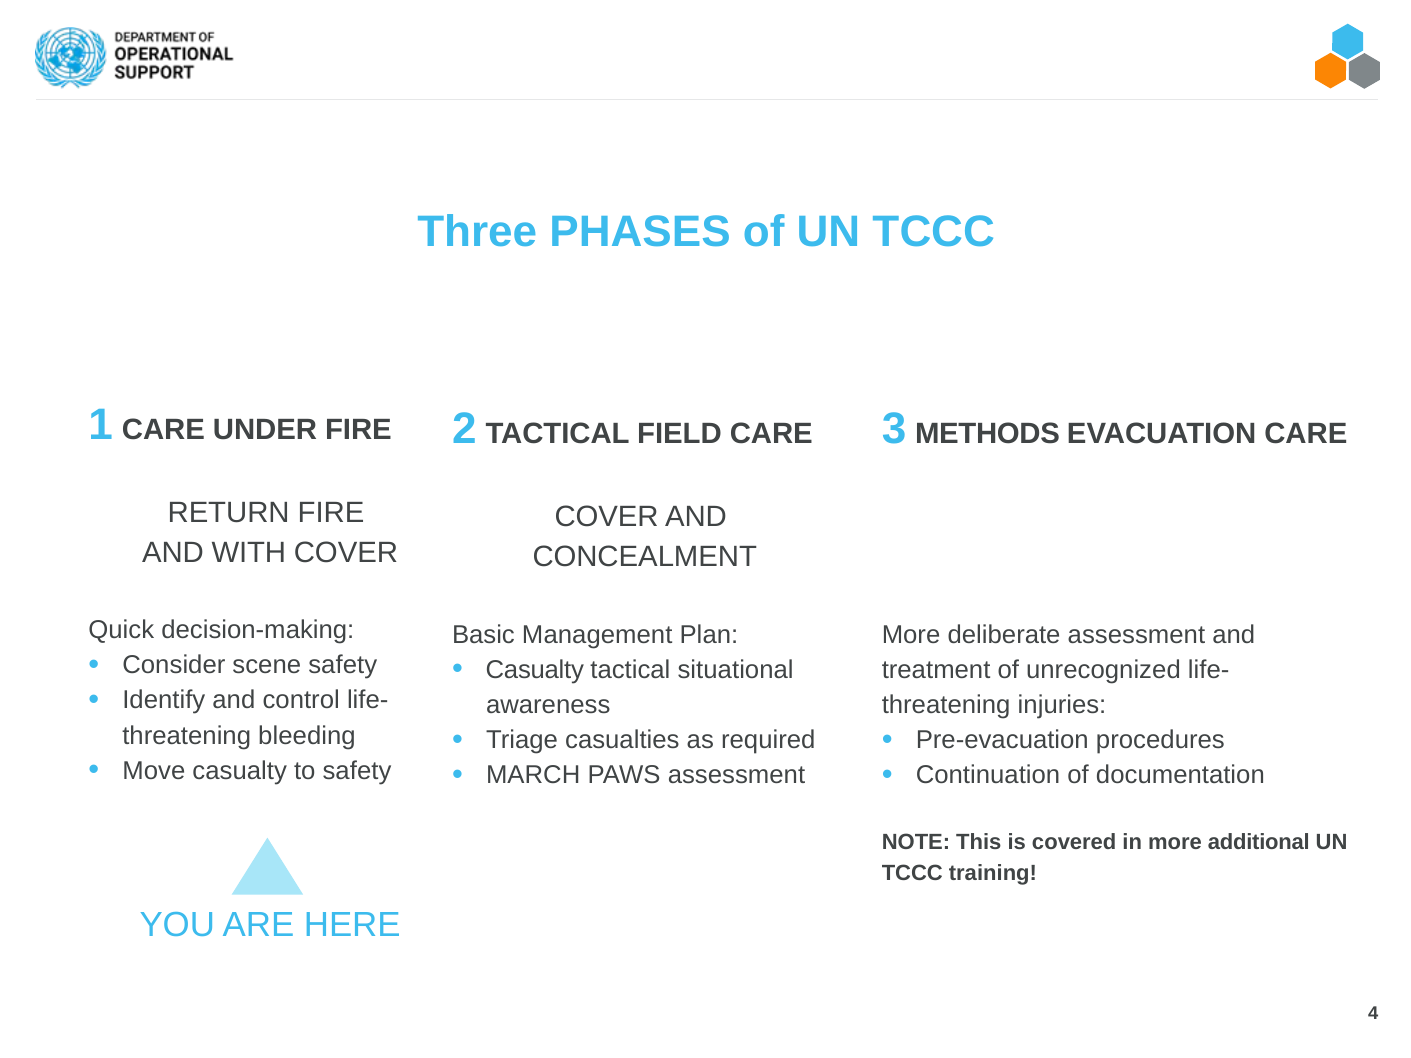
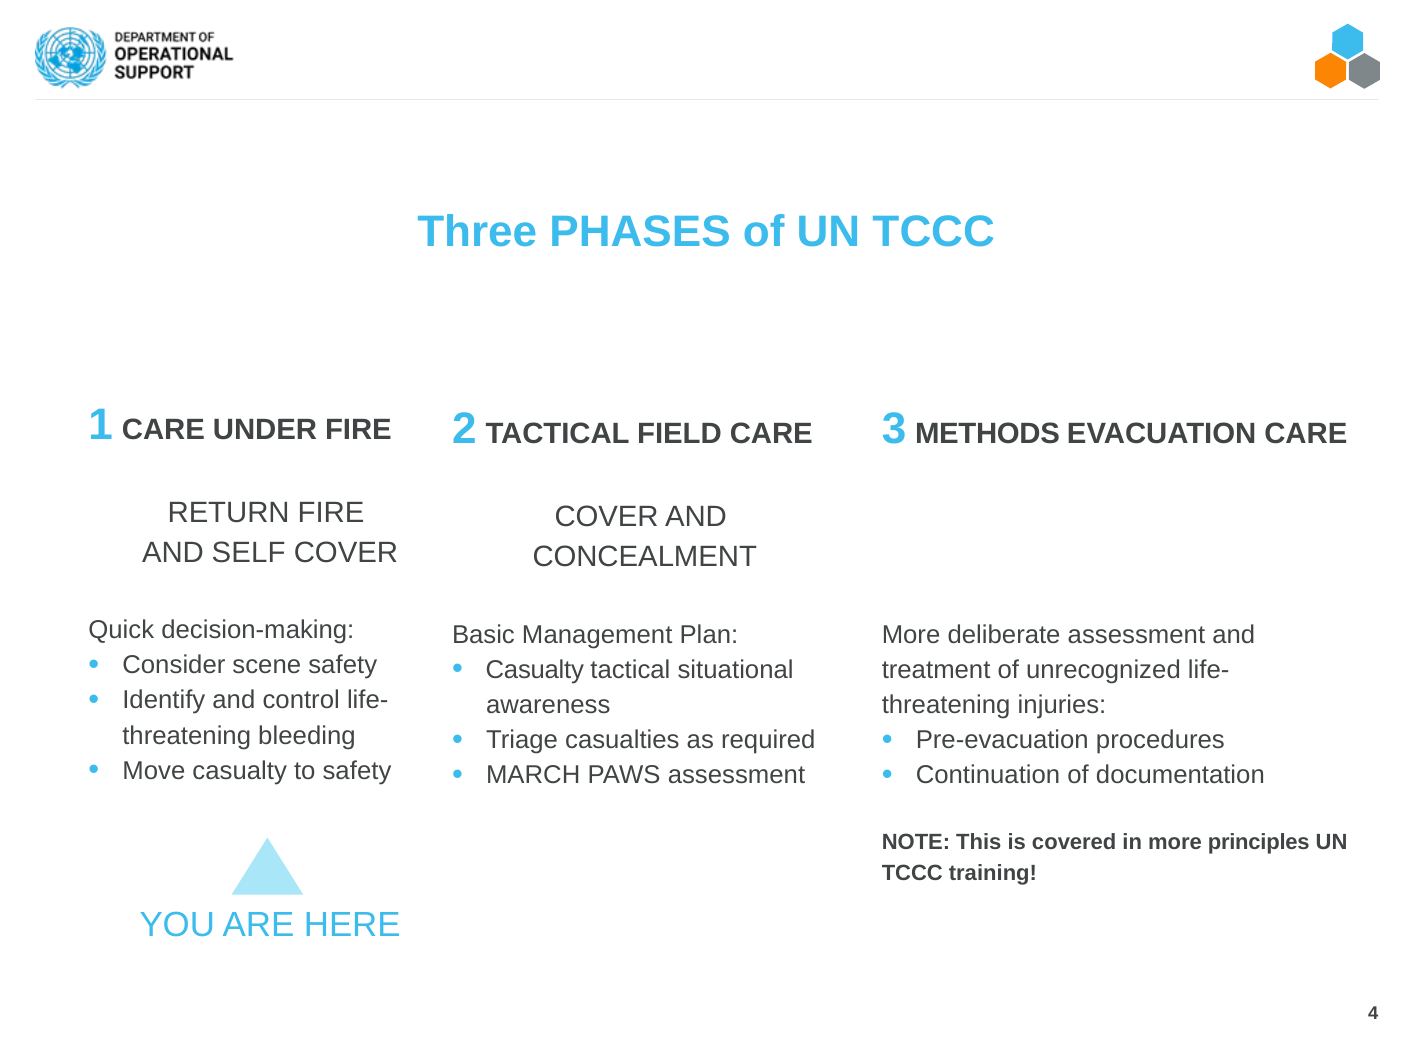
WITH: WITH -> SELF
additional: additional -> principles
